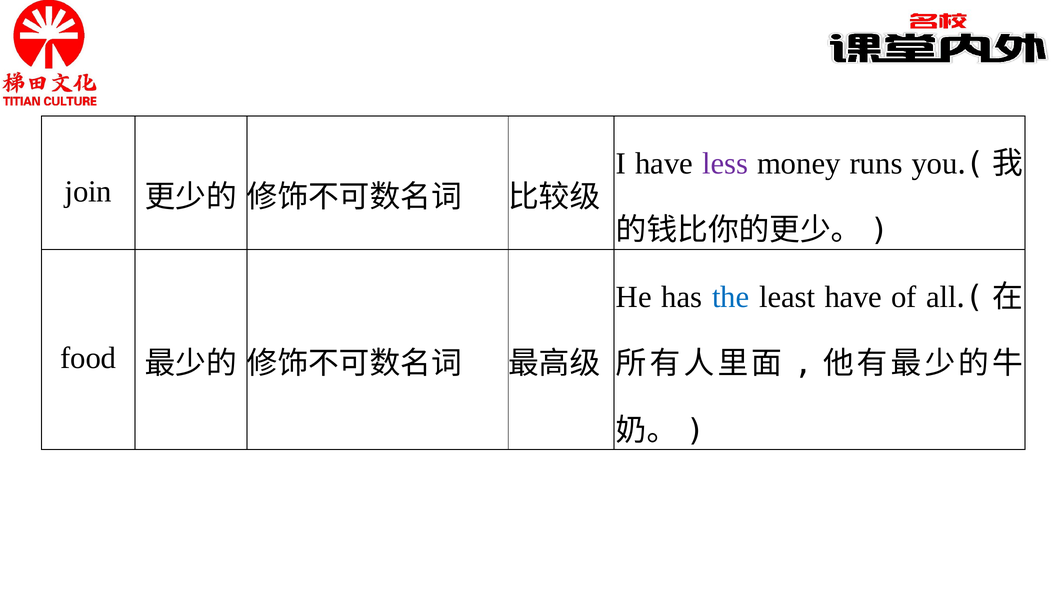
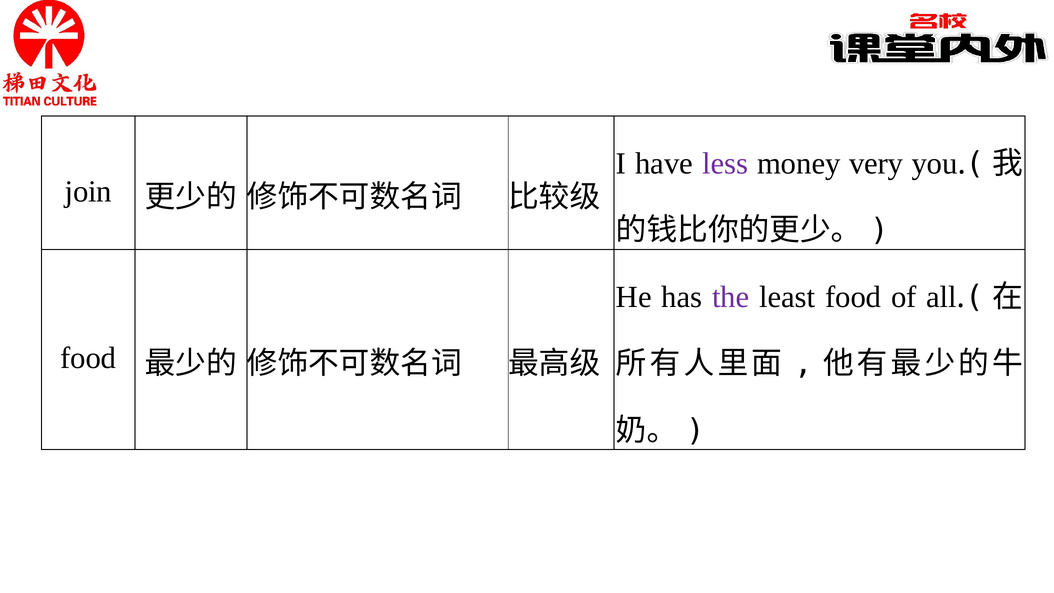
runs: runs -> very
the colour: blue -> purple
least have: have -> food
